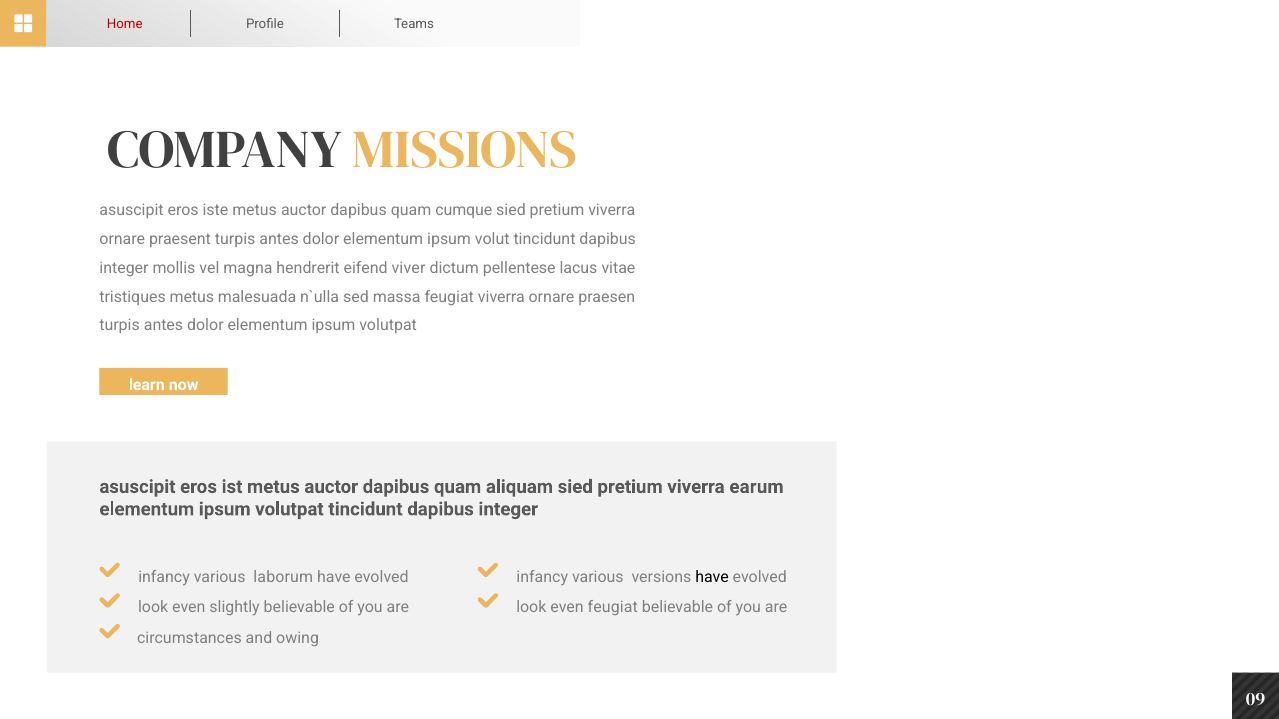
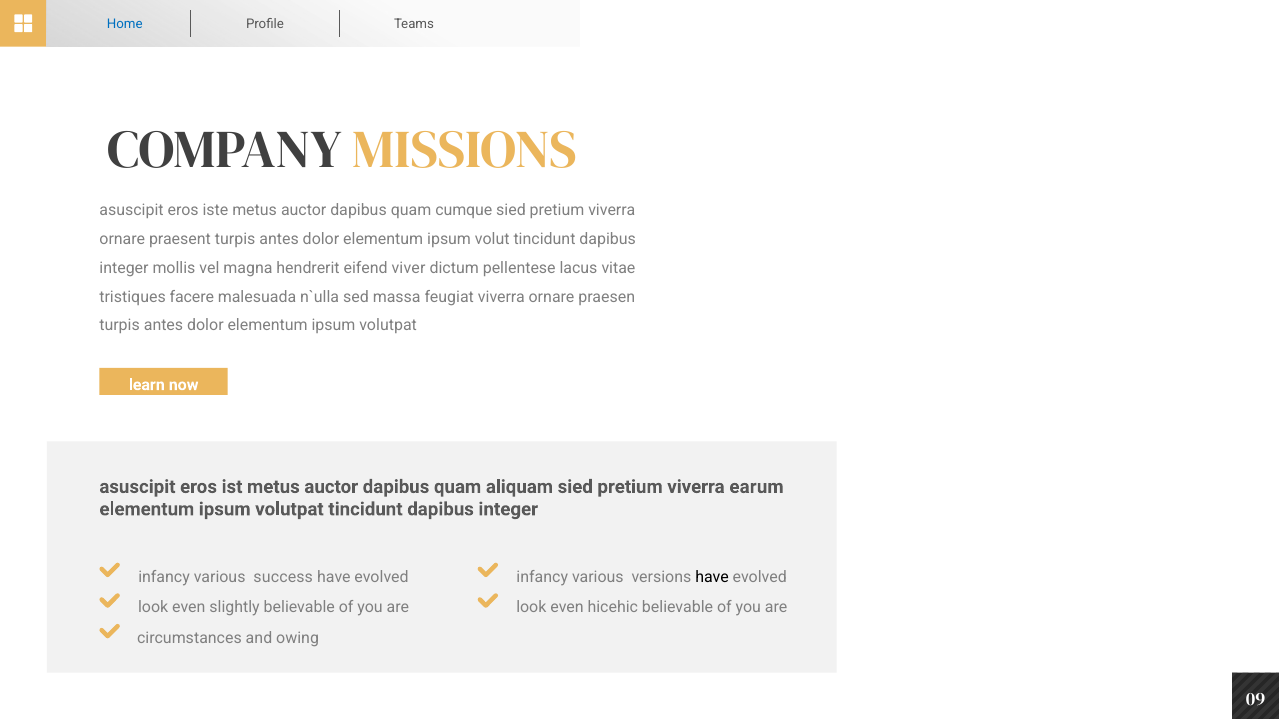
Home colour: red -> blue
tristiques metus: metus -> facere
laborum: laborum -> success
even feugiat: feugiat -> hicehic
